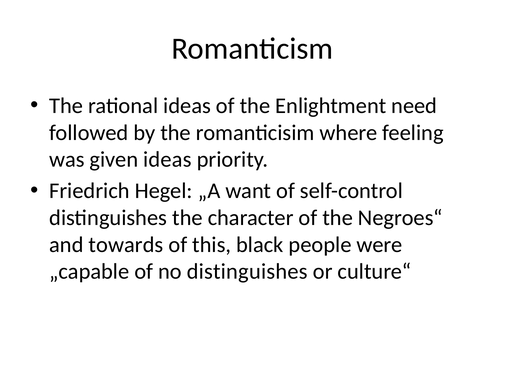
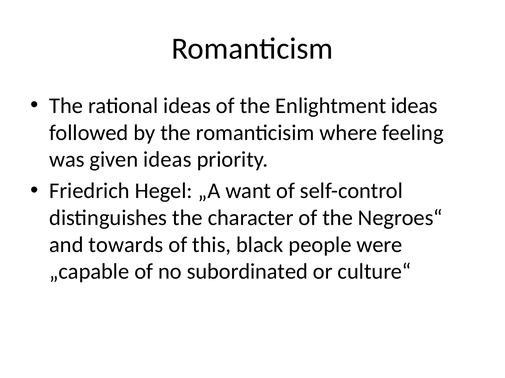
Enlightment need: need -> ideas
no distinguishes: distinguishes -> subordinated
